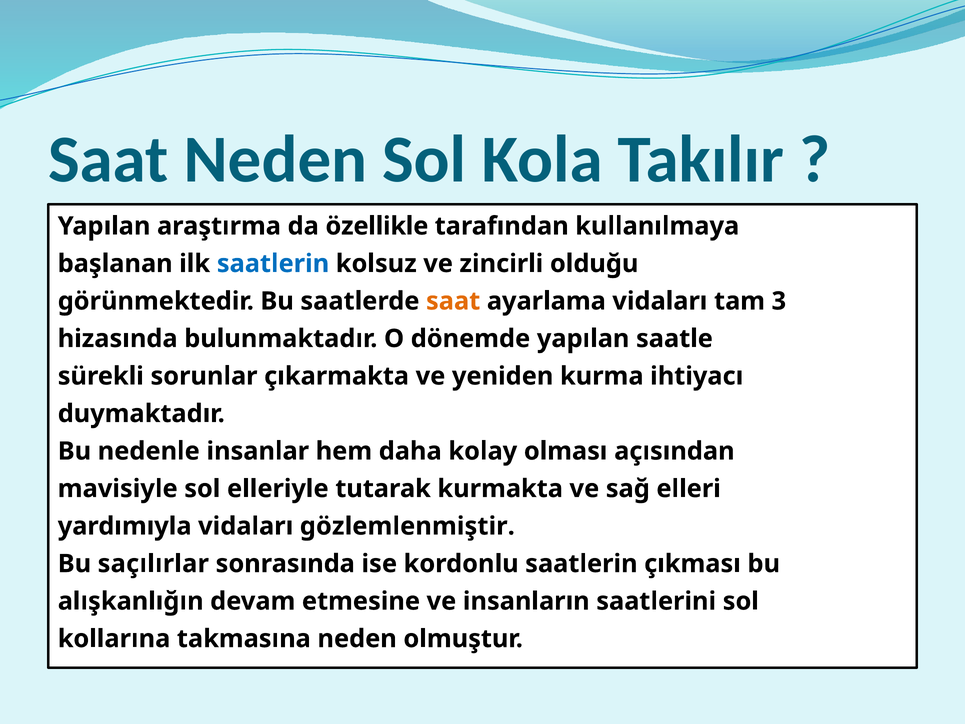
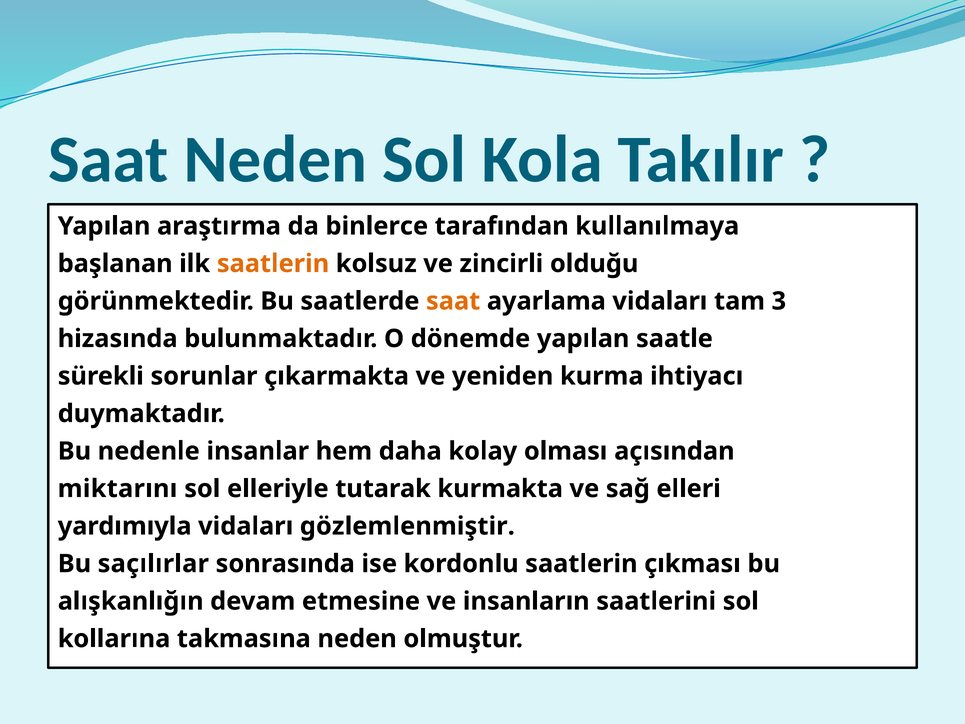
özellikle: özellikle -> binlerce
saatlerin at (273, 264) colour: blue -> orange
mavisiyle: mavisiyle -> miktarını
